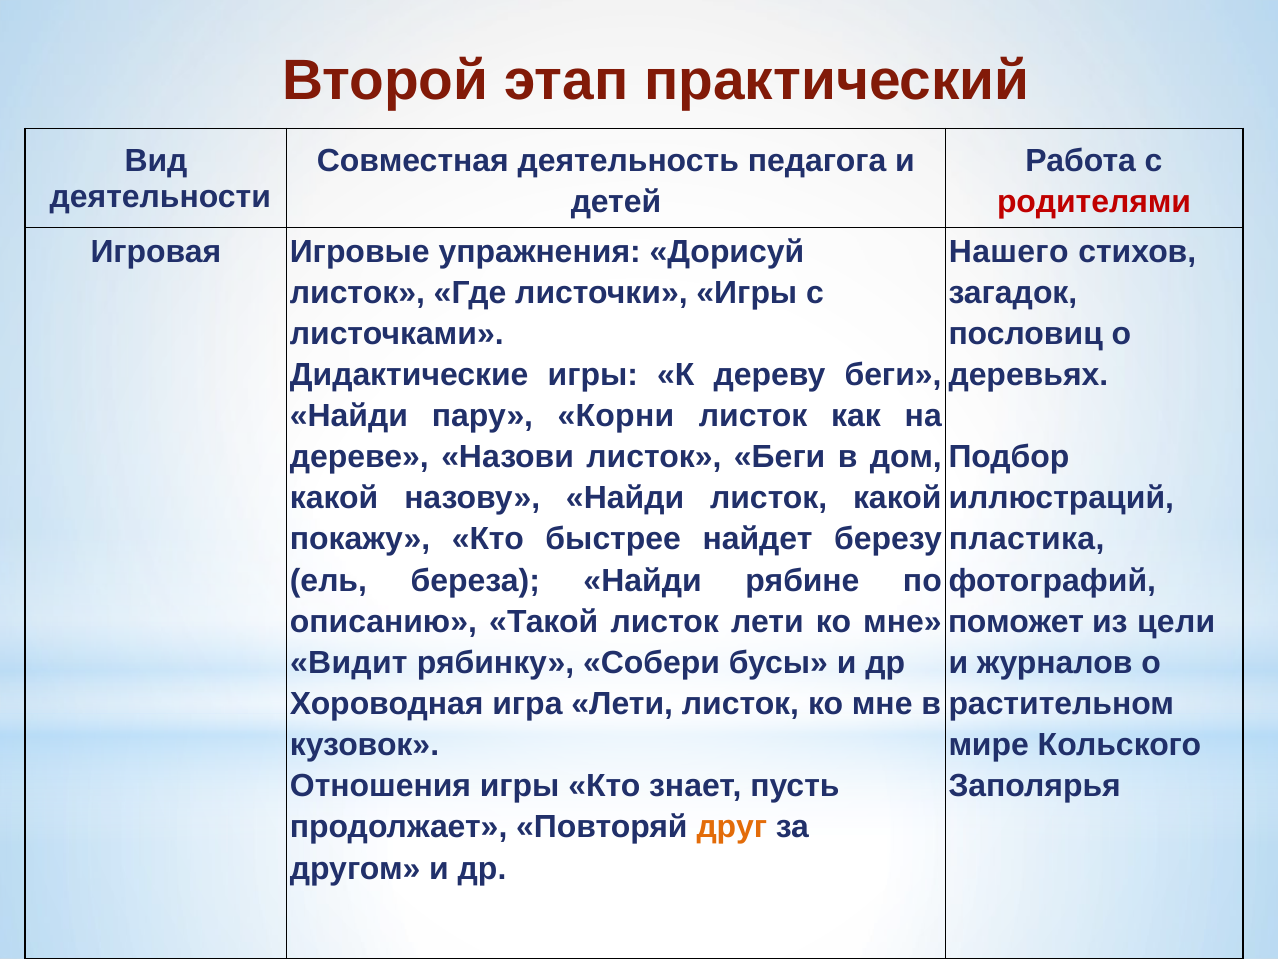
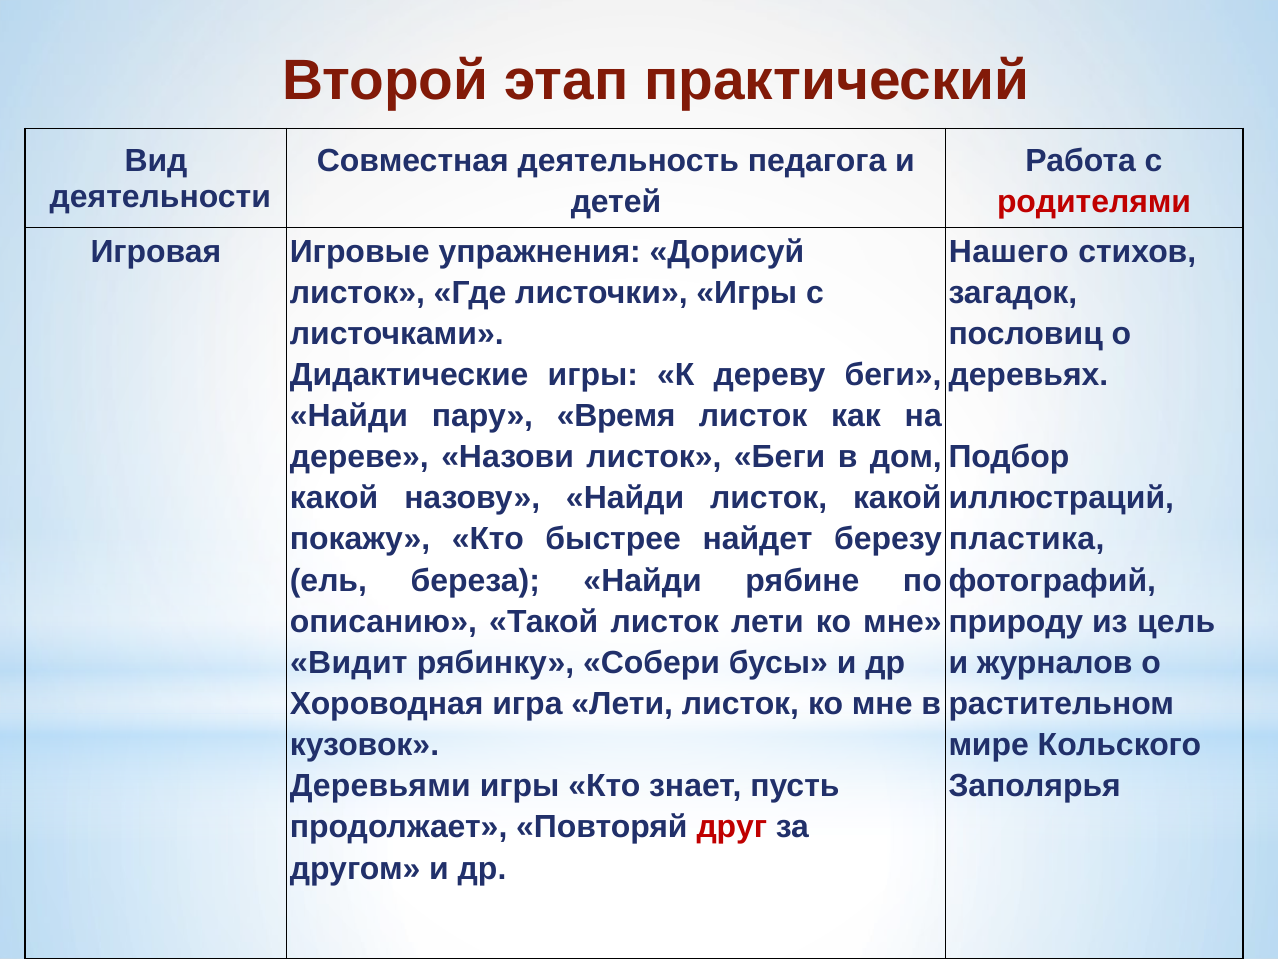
Корни: Корни -> Время
поможет: поможет -> природу
цели: цели -> цель
Отношения: Отношения -> Деревьями
друг colour: orange -> red
